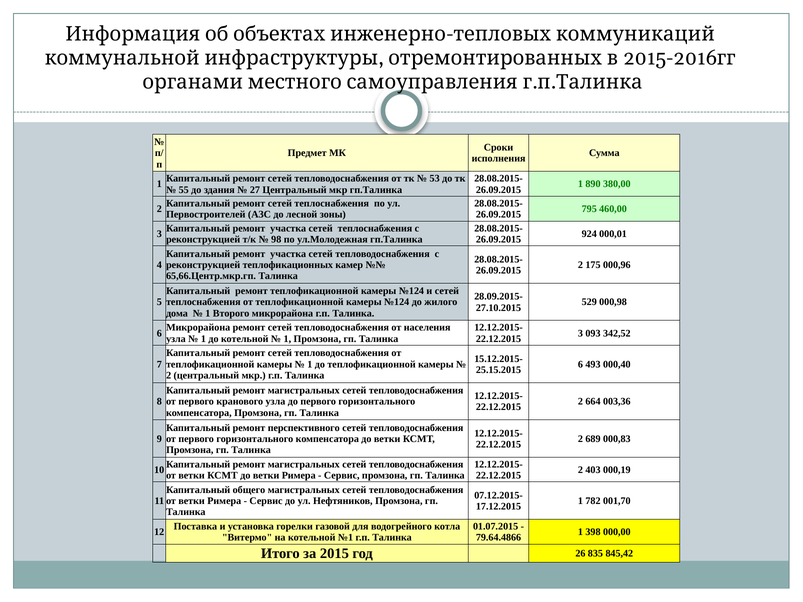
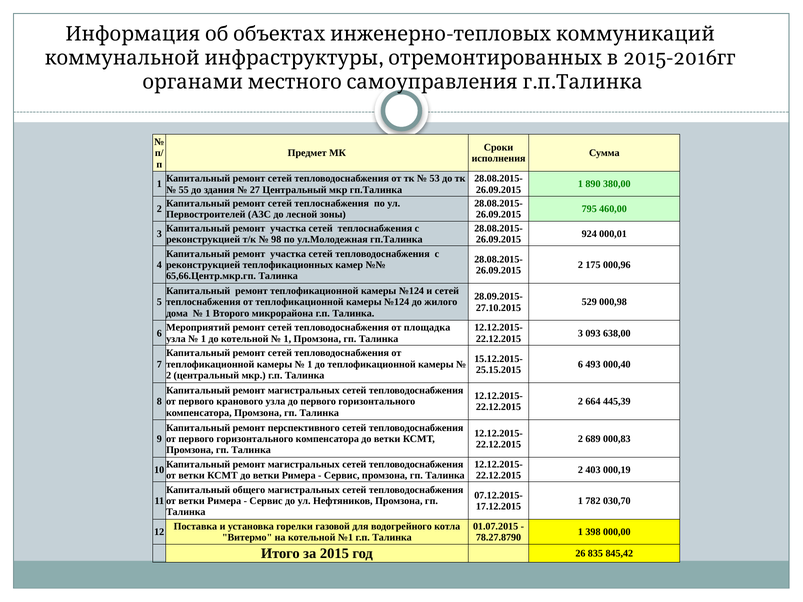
Микрорайона at (198, 328): Микрорайона -> Мероприятий
населения: населения -> площадка
342,52: 342,52 -> 638,00
003,36: 003,36 -> 445,39
001,70: 001,70 -> 030,70
79.64.4866: 79.64.4866 -> 78.27.8790
